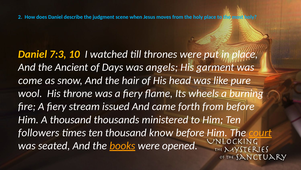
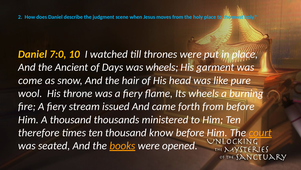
7:3: 7:3 -> 7:0
was angels: angels -> wheels
followers: followers -> therefore
